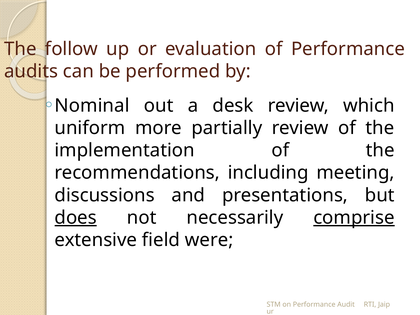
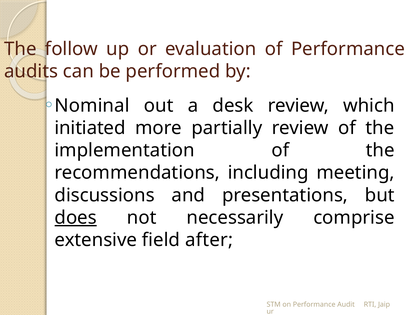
uniform: uniform -> initiated
comprise underline: present -> none
were: were -> after
